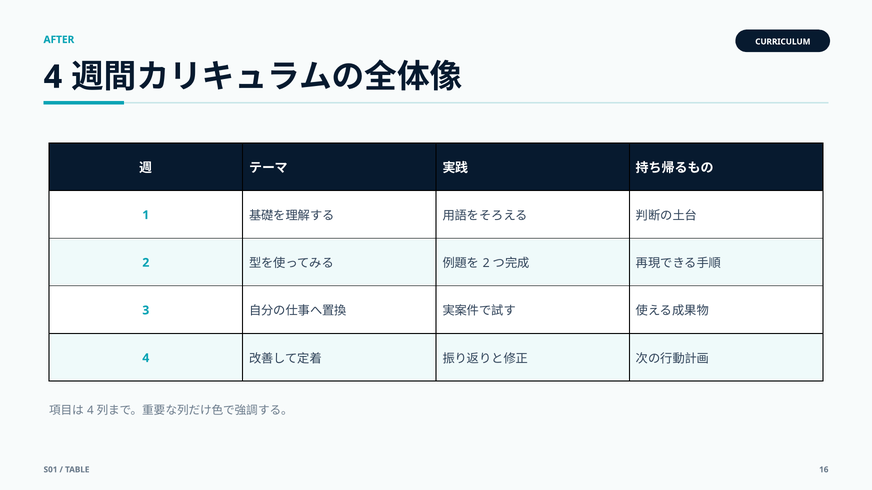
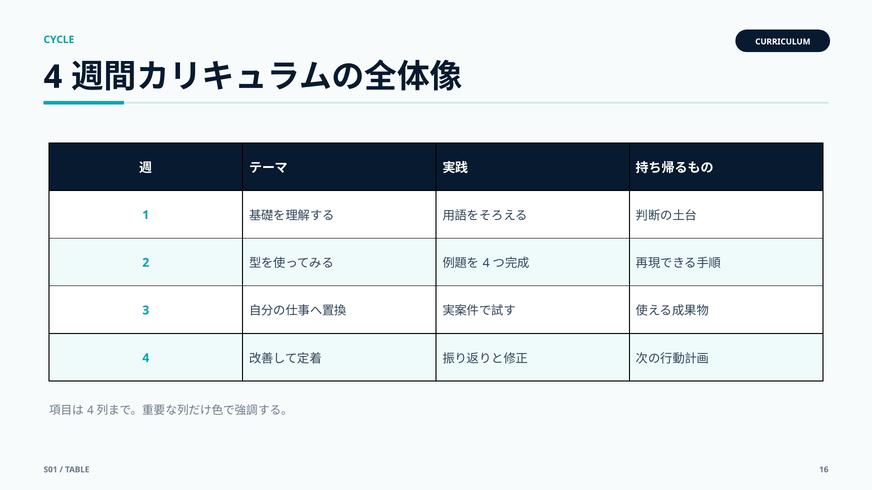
AFTER: AFTER -> CYCLE
2 at (486, 264): 2 -> 4
